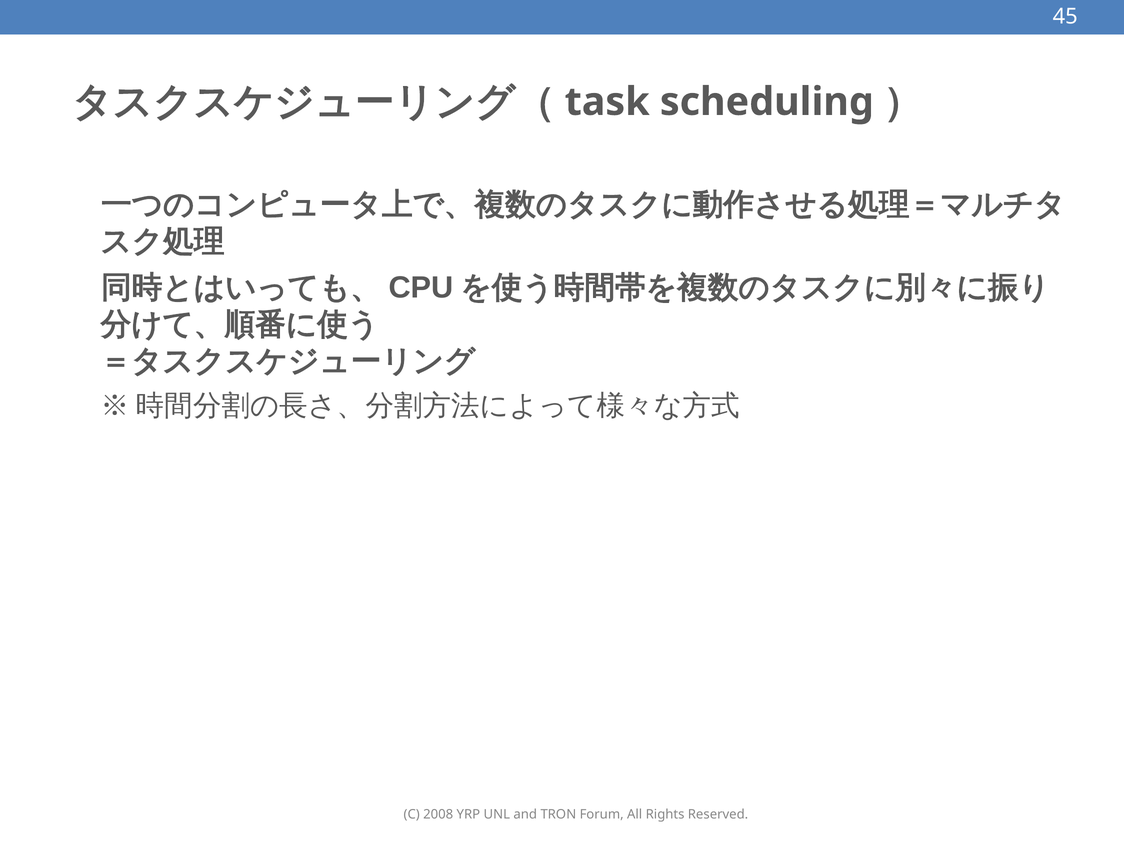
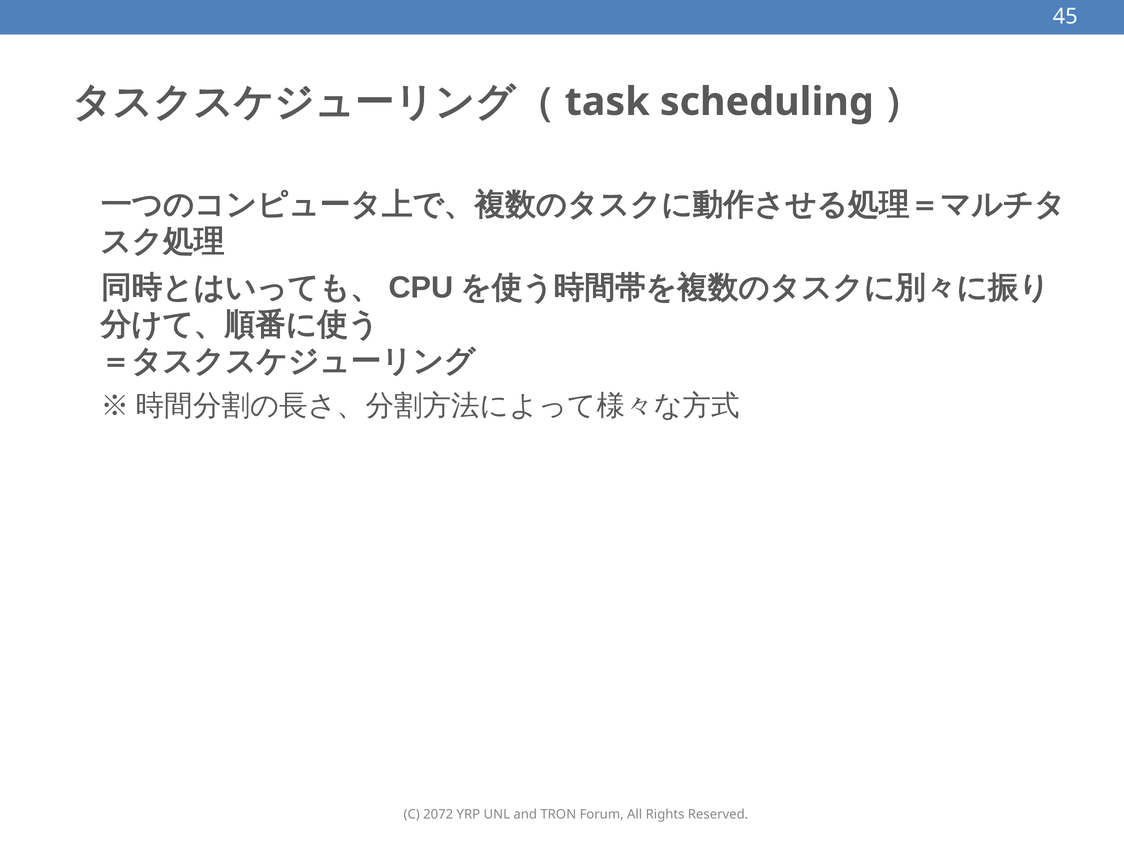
2008: 2008 -> 2072
